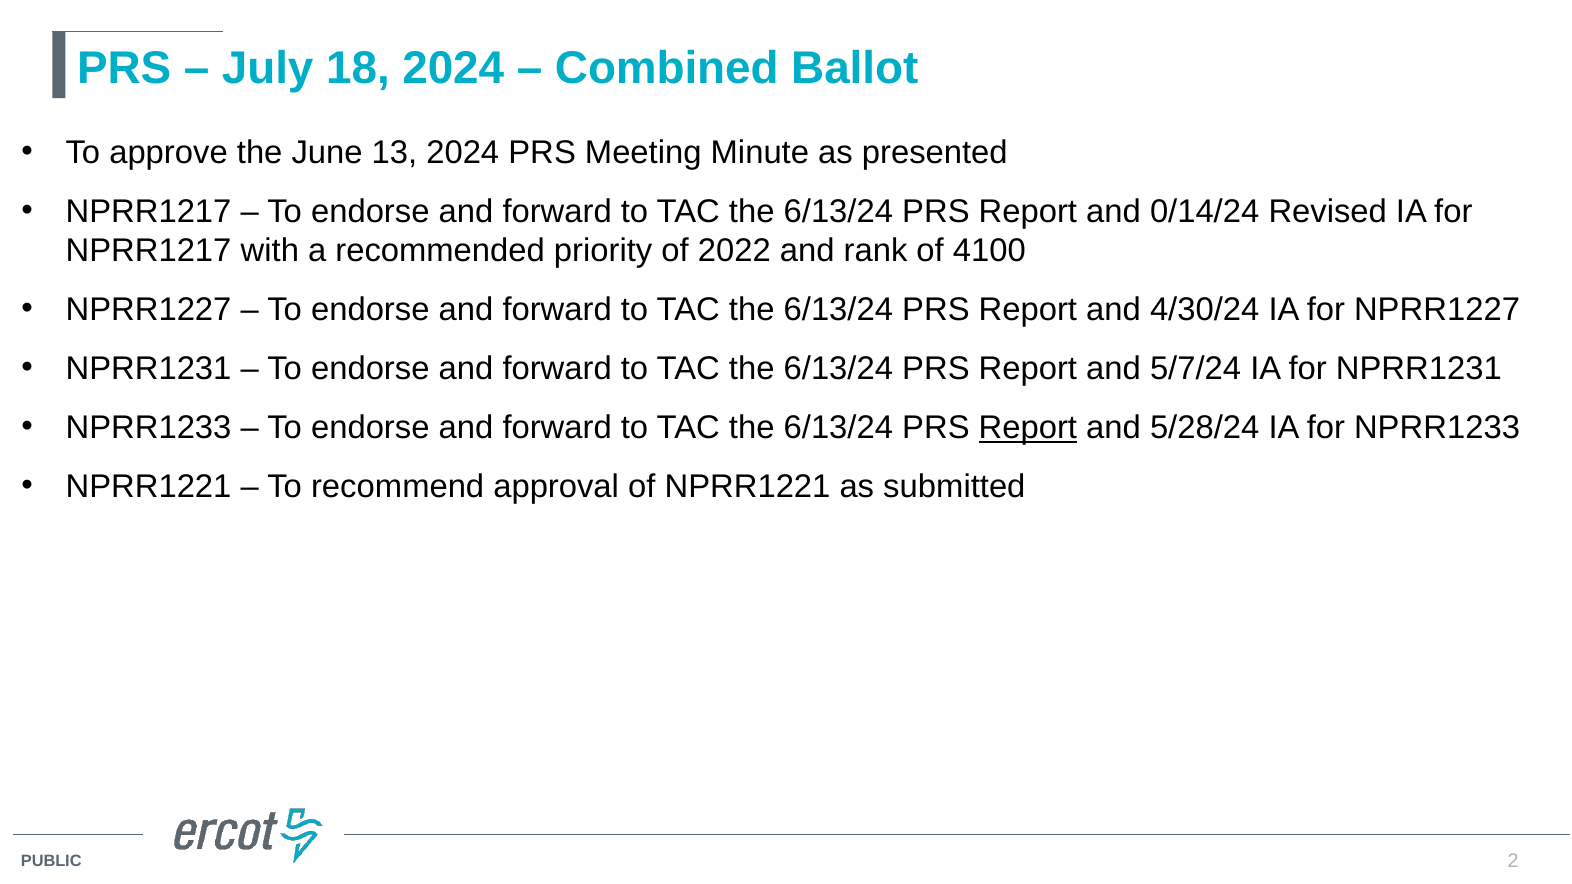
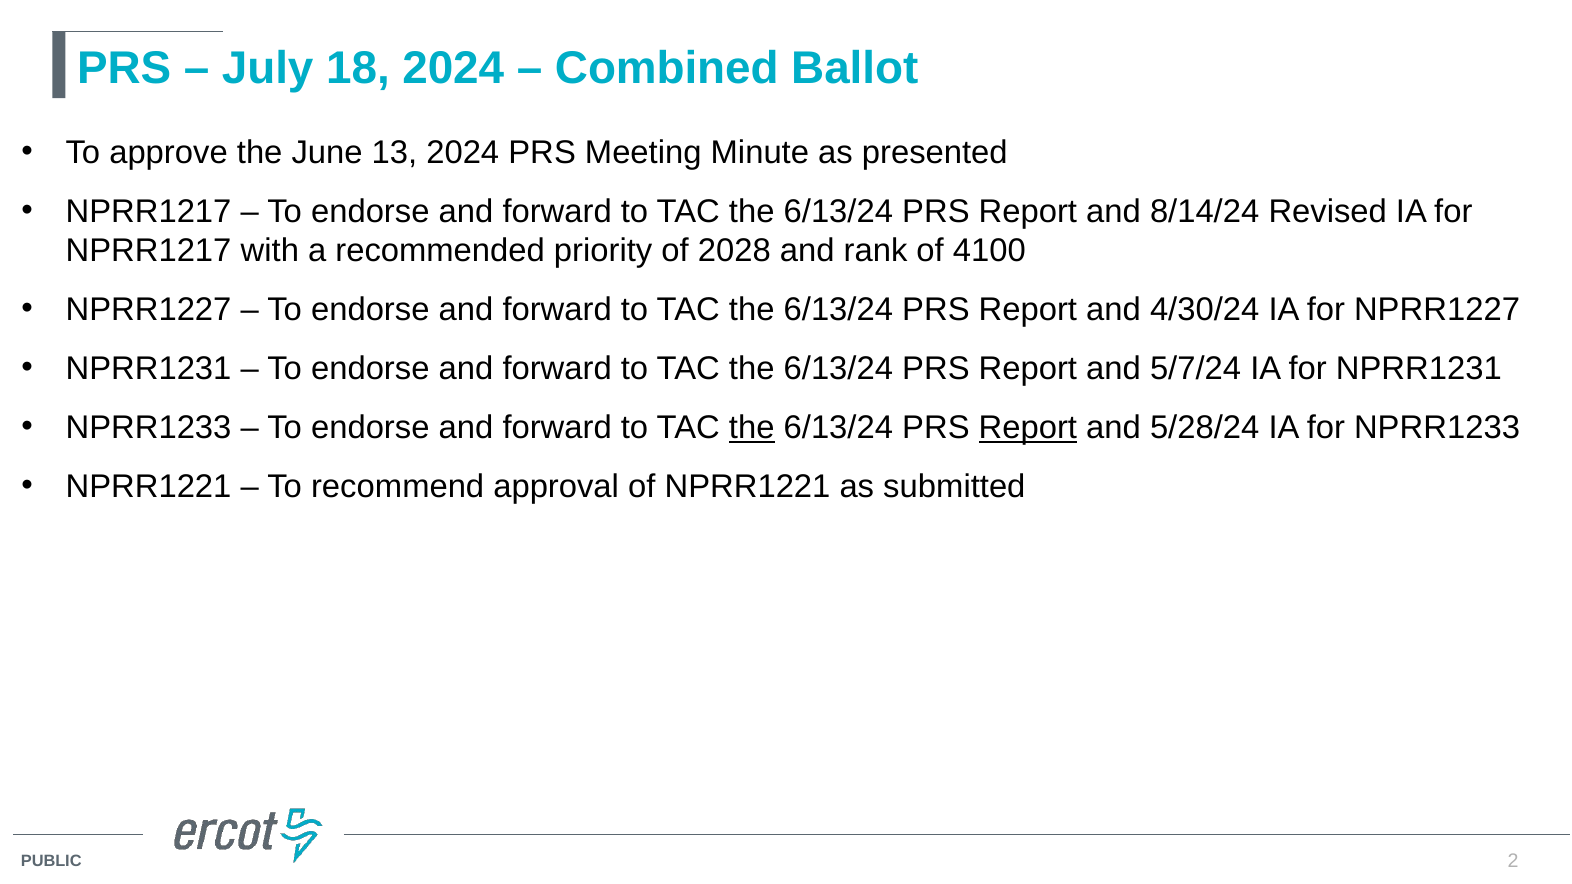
0/14/24: 0/14/24 -> 8/14/24
2022: 2022 -> 2028
the at (752, 428) underline: none -> present
